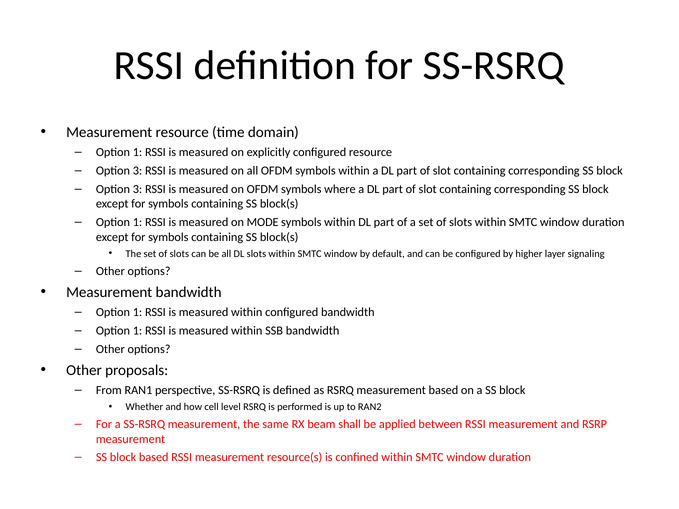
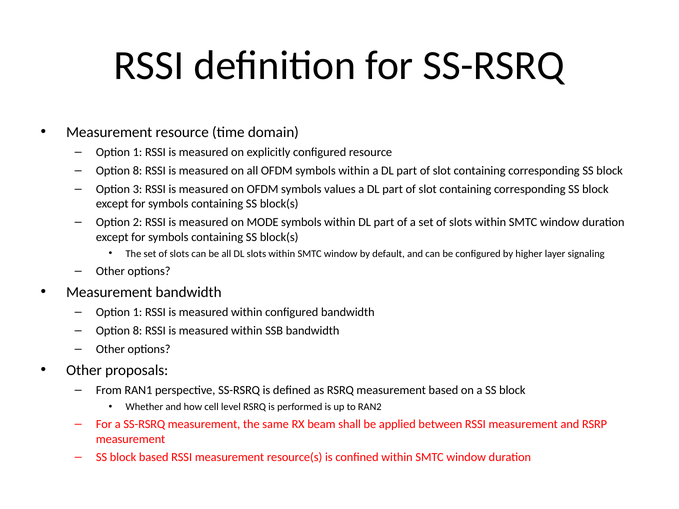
3 at (138, 171): 3 -> 8
where: where -> values
1 at (138, 223): 1 -> 2
1 at (138, 331): 1 -> 8
